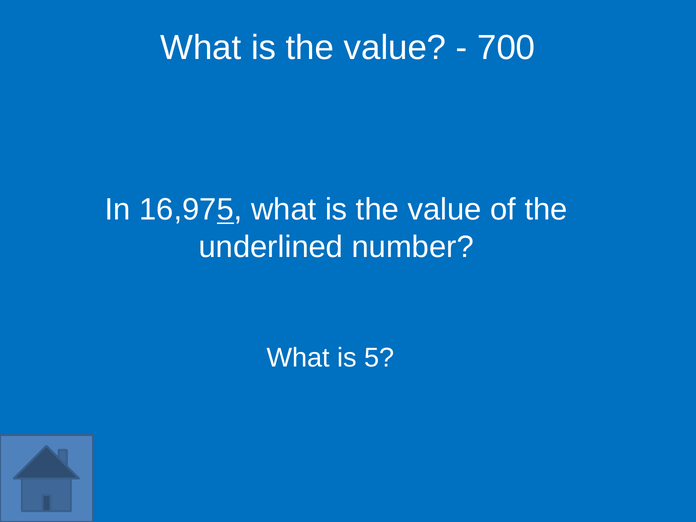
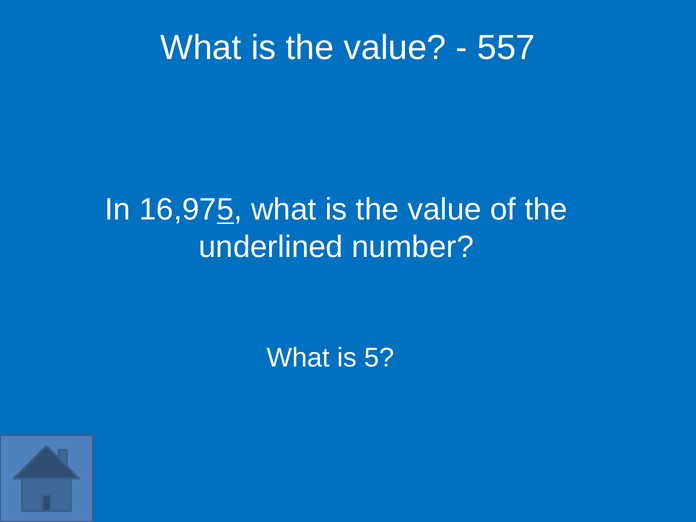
700: 700 -> 557
